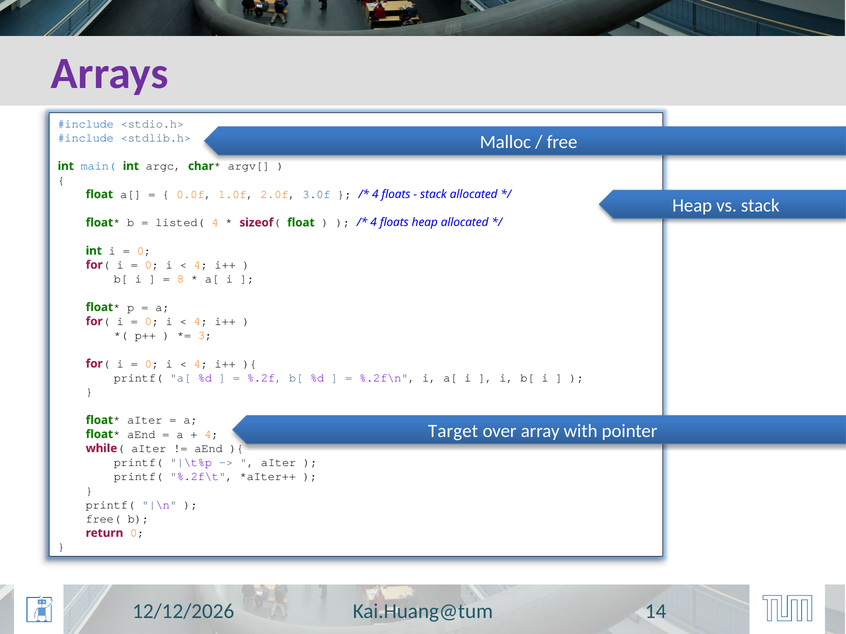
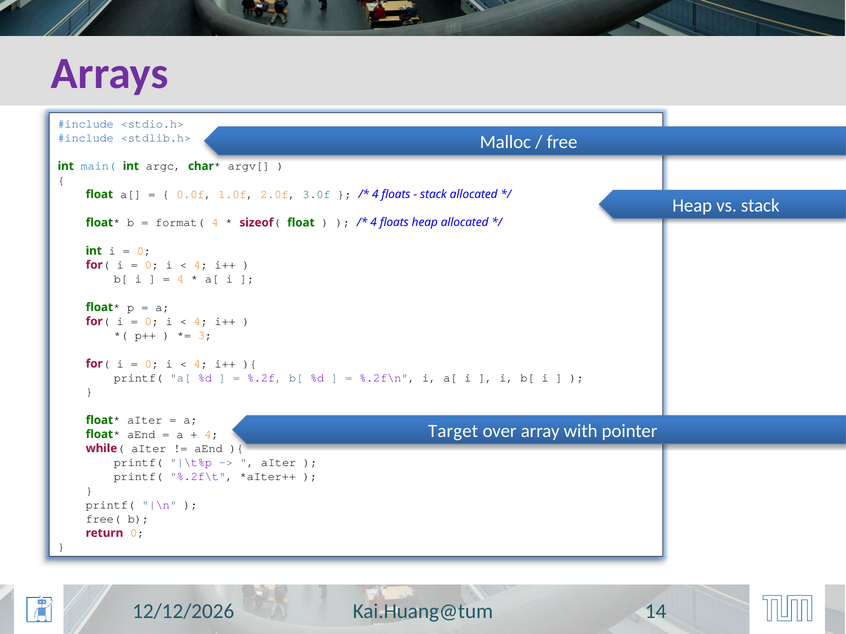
3.0f colour: blue -> green
listed(: listed( -> format(
8 at (181, 279): 8 -> 4
